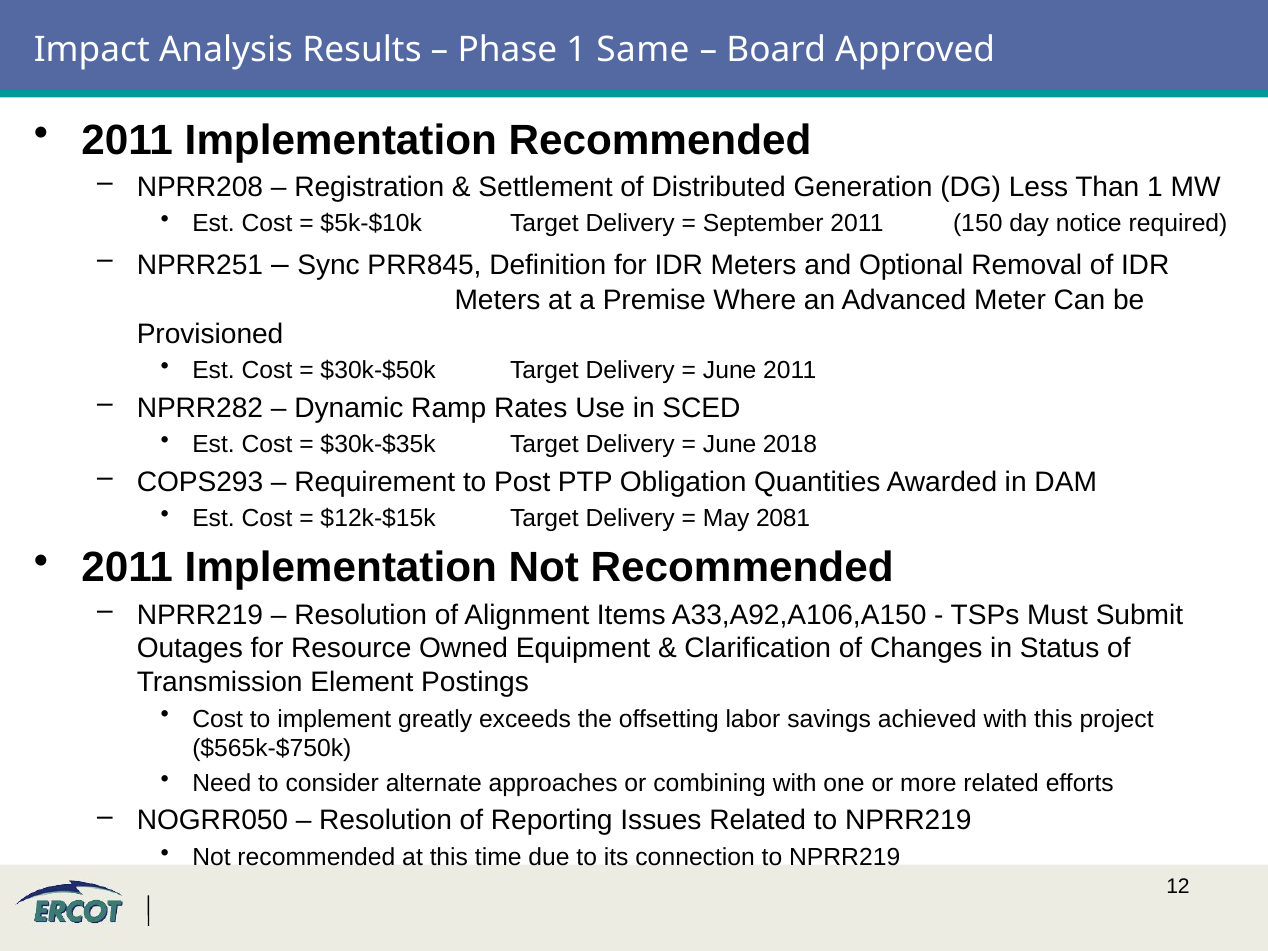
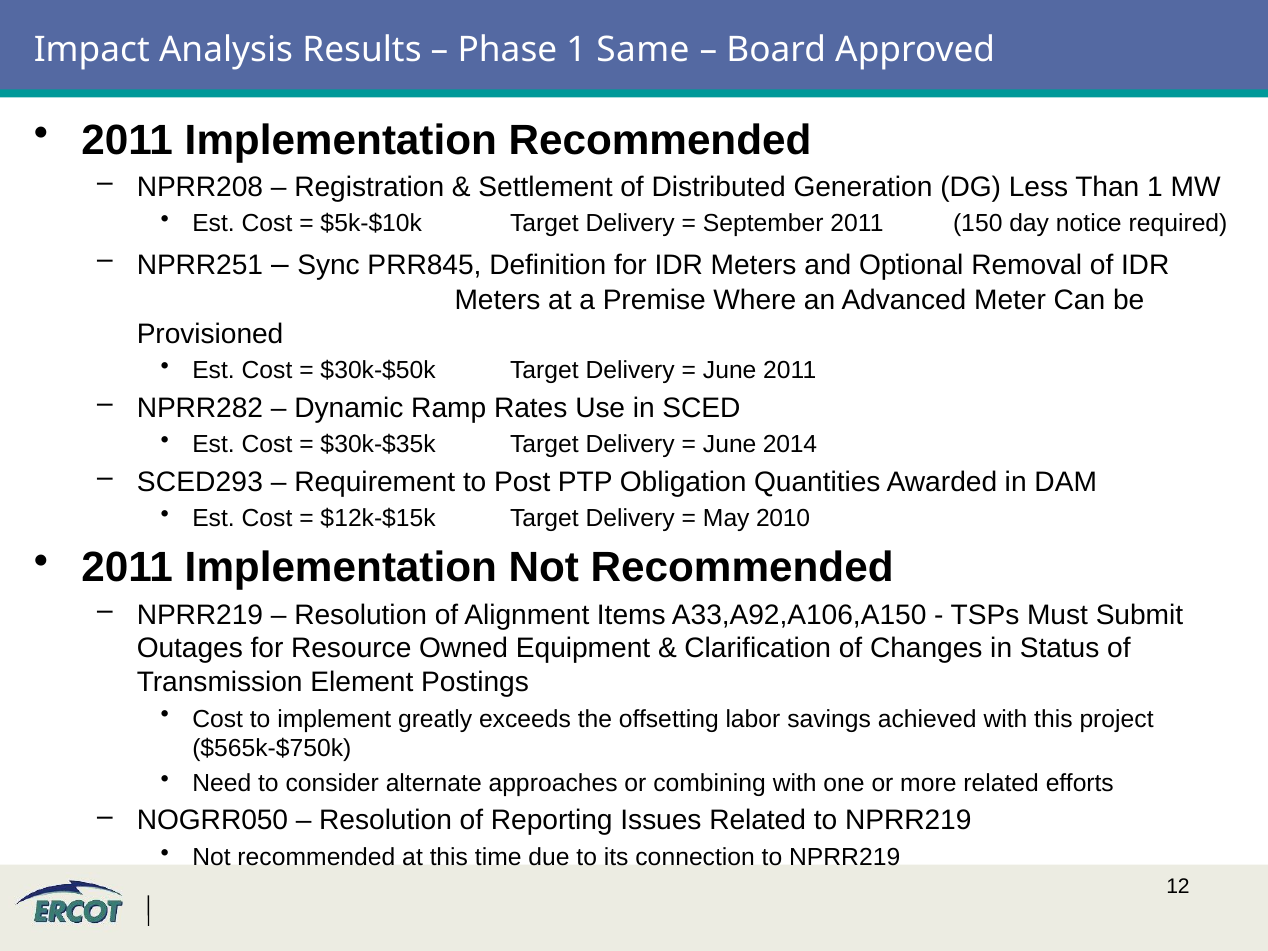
2018: 2018 -> 2014
COPS293: COPS293 -> SCED293
2081: 2081 -> 2010
